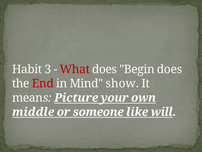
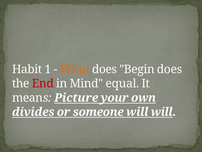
3: 3 -> 1
What colour: red -> orange
show: show -> equal
middle: middle -> divides
someone like: like -> will
